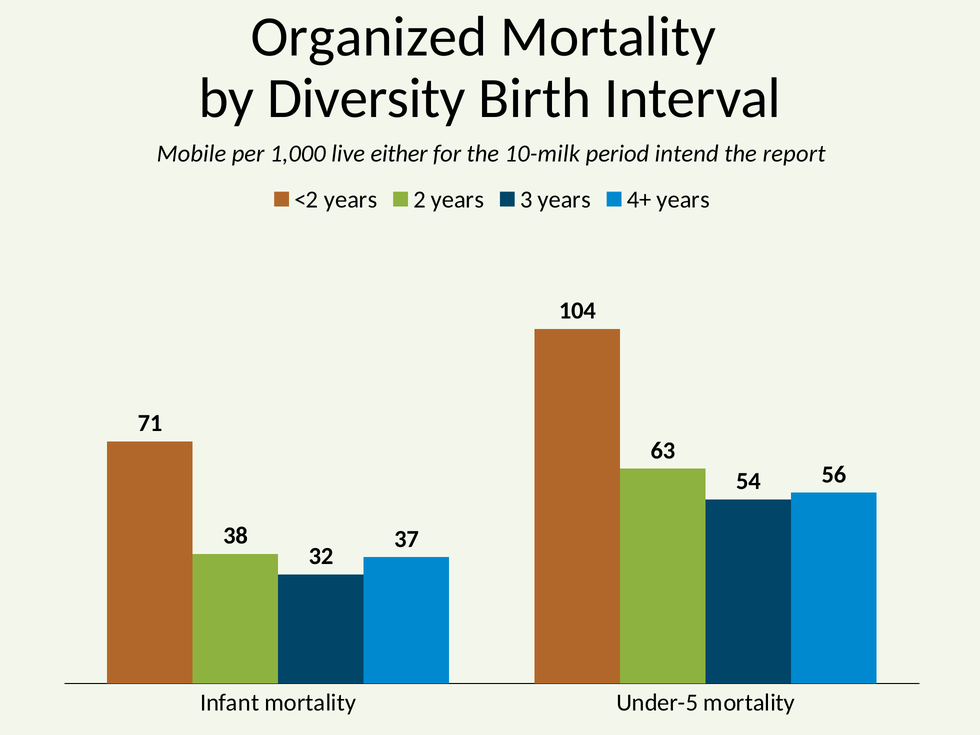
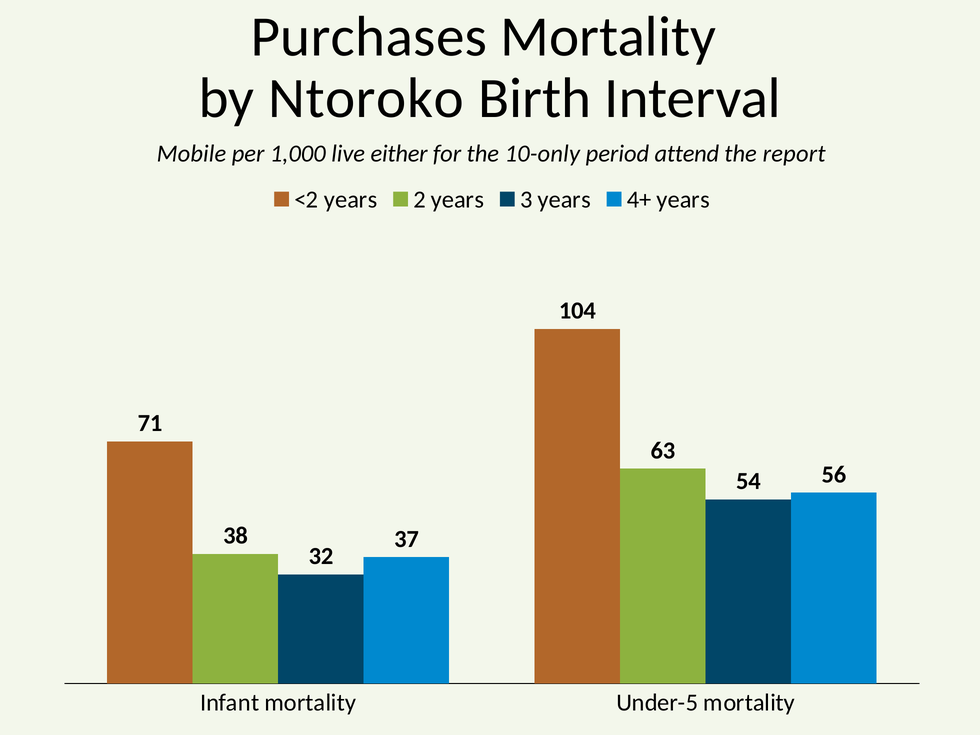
Organized: Organized -> Purchases
Diversity: Diversity -> Ntoroko
10-milk: 10-milk -> 10-only
intend: intend -> attend
